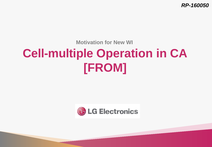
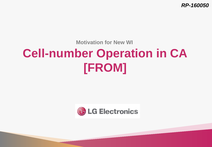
Cell-multiple: Cell-multiple -> Cell-number
